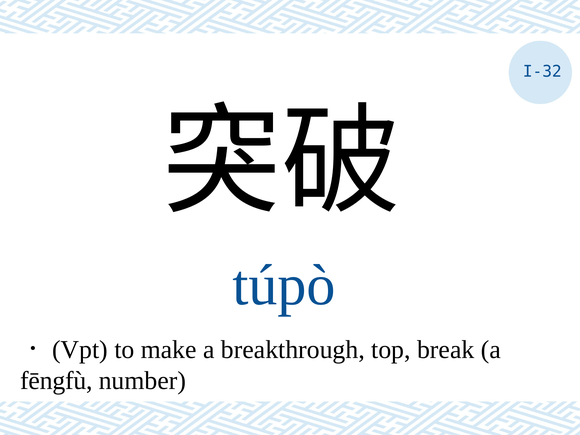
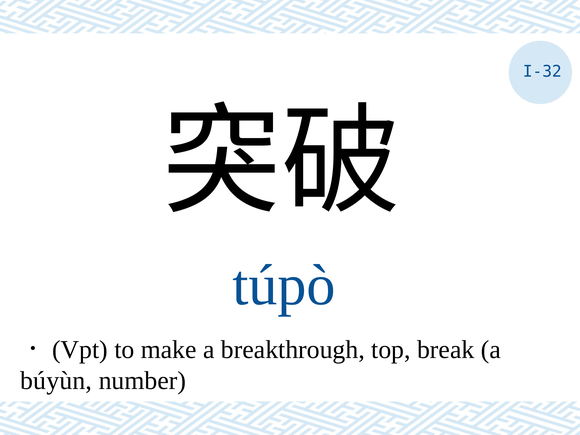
fēngfù: fēngfù -> búyùn
